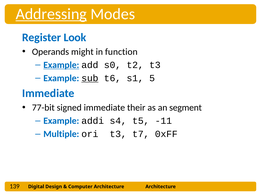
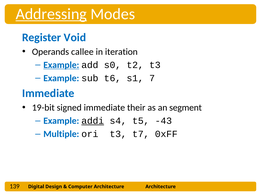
Look: Look -> Void
might: might -> callee
function: function -> iteration
sub underline: present -> none
5: 5 -> 7
77-bit: 77-bit -> 19-bit
addi underline: none -> present
-11: -11 -> -43
